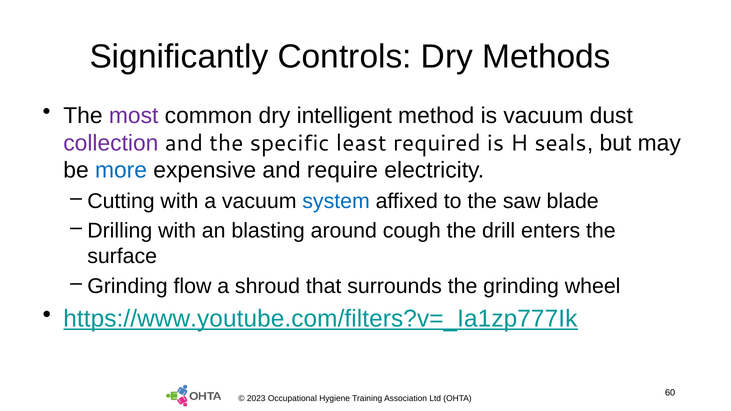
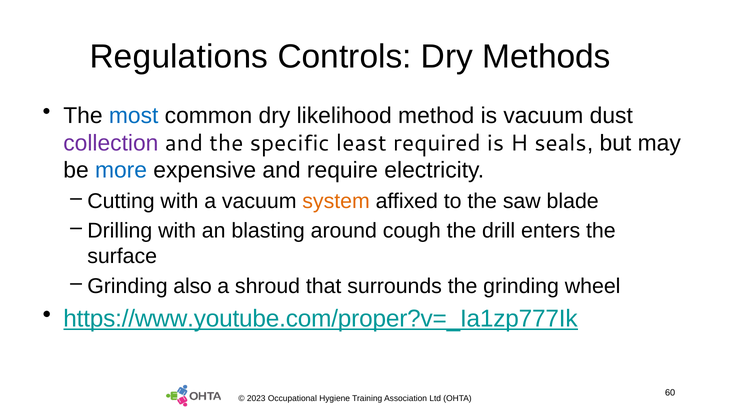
Significantly: Significantly -> Regulations
most colour: purple -> blue
intelligent: intelligent -> likelihood
system colour: blue -> orange
flow: flow -> also
https://www.youtube.com/filters?v=_Ia1zp777Ik: https://www.youtube.com/filters?v=_Ia1zp777Ik -> https://www.youtube.com/proper?v=_Ia1zp777Ik
